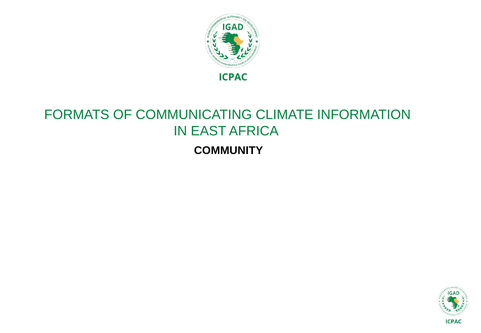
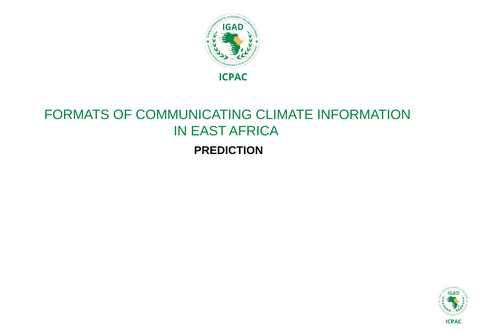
COMMUNITY: COMMUNITY -> PREDICTION
